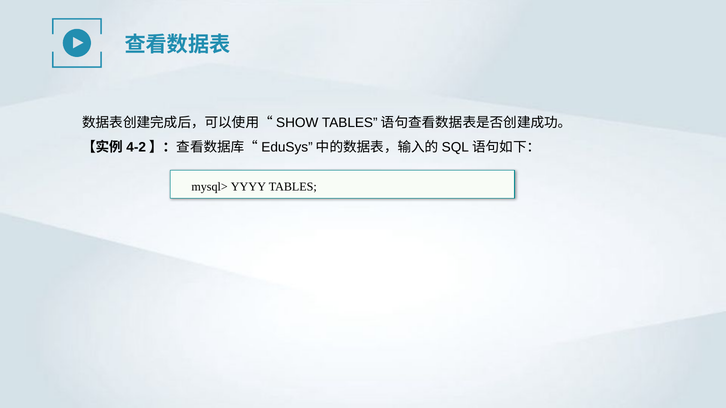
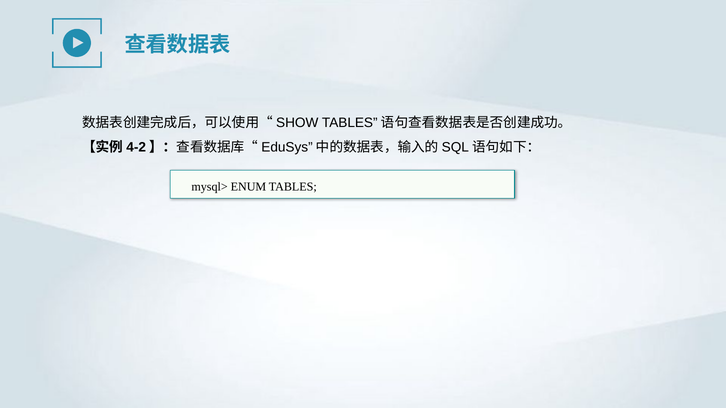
YYYY: YYYY -> ENUM
